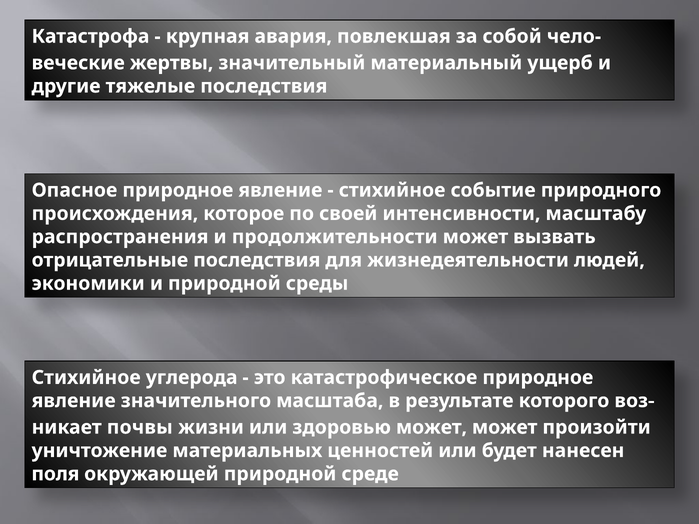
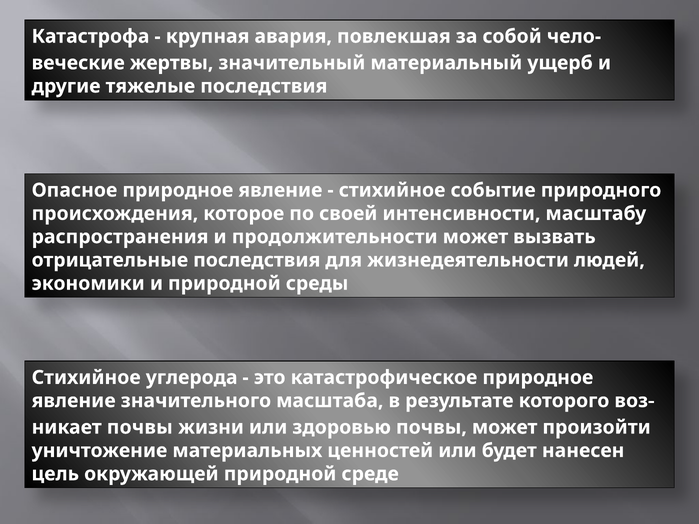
здоровью может: может -> почвы
поля: поля -> цель
